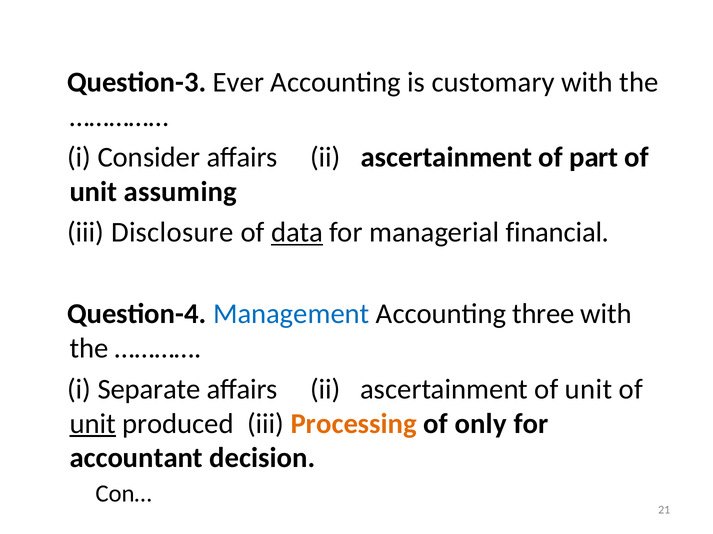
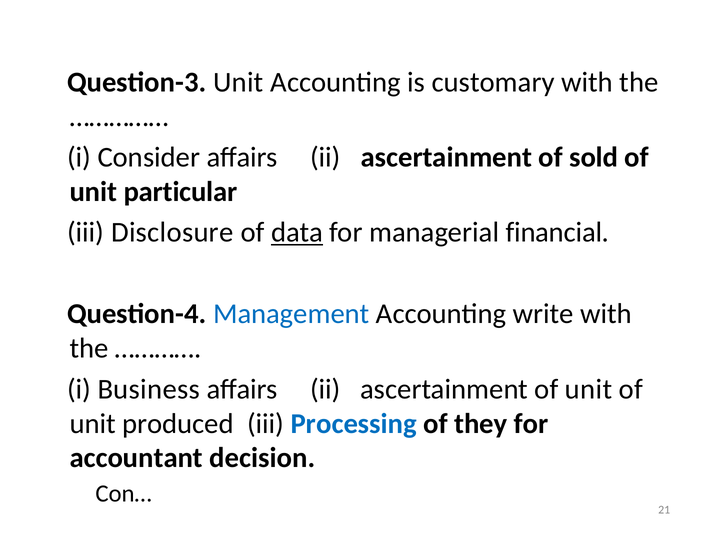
Question-3 Ever: Ever -> Unit
part: part -> sold
assuming: assuming -> particular
three: three -> write
Separate: Separate -> Business
unit at (93, 424) underline: present -> none
Processing colour: orange -> blue
only: only -> they
